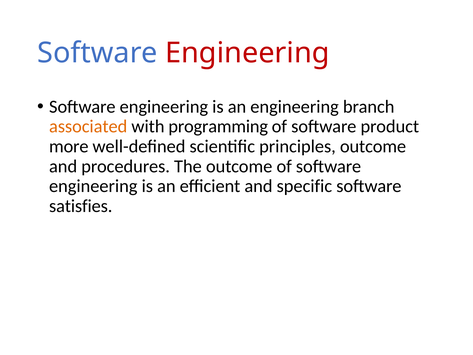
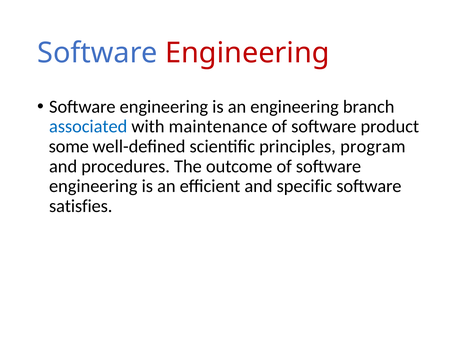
associated colour: orange -> blue
programming: programming -> maintenance
more: more -> some
principles outcome: outcome -> program
